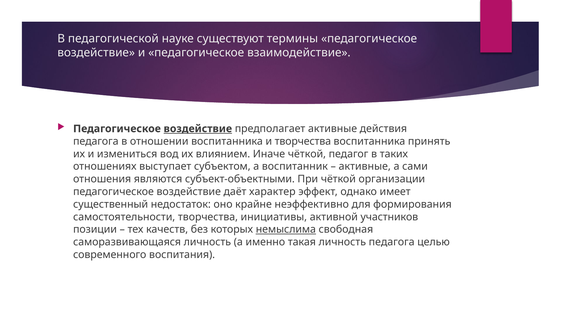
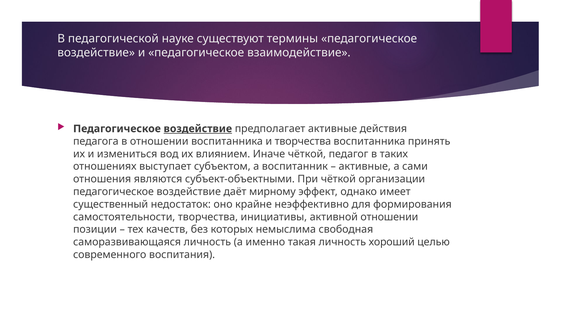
характер: характер -> мирному
активной участников: участников -> отношении
немыслима underline: present -> none
личность педагога: педагога -> хороший
